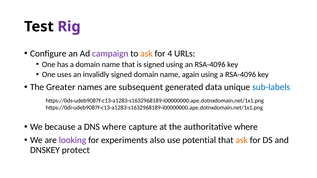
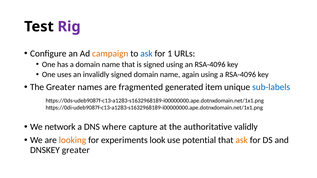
campaign colour: purple -> orange
ask at (146, 54) colour: orange -> blue
4: 4 -> 1
subsequent: subsequent -> fragmented
data: data -> item
because: because -> network
authoritative where: where -> validly
looking colour: purple -> orange
also: also -> look
DNSKEY protect: protect -> greater
